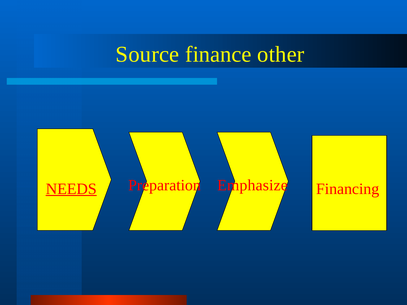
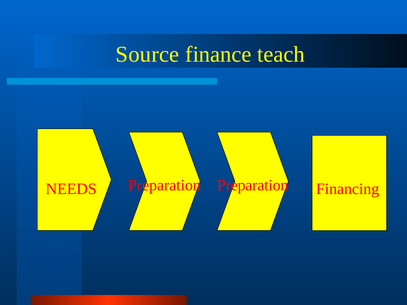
other: other -> teach
NEEDS underline: present -> none
Preparation Emphasize: Emphasize -> Preparation
